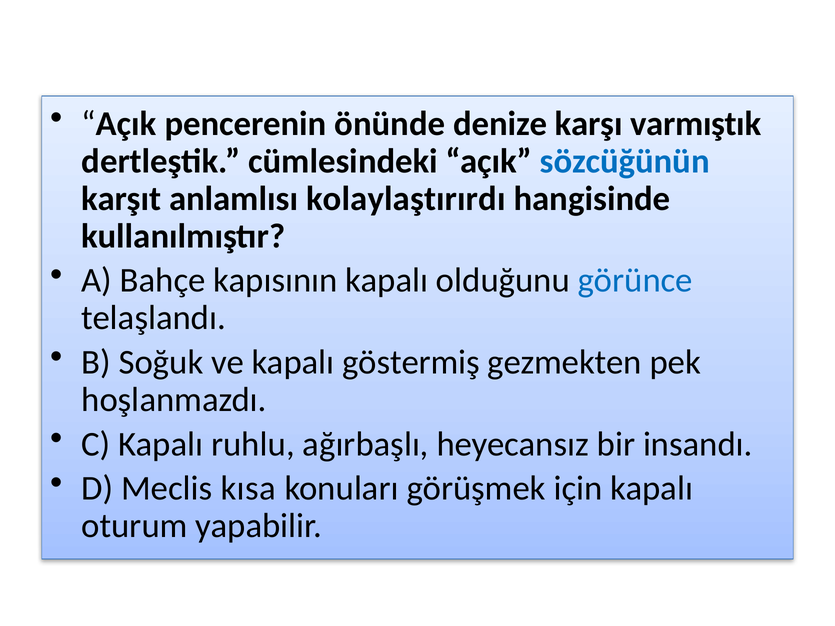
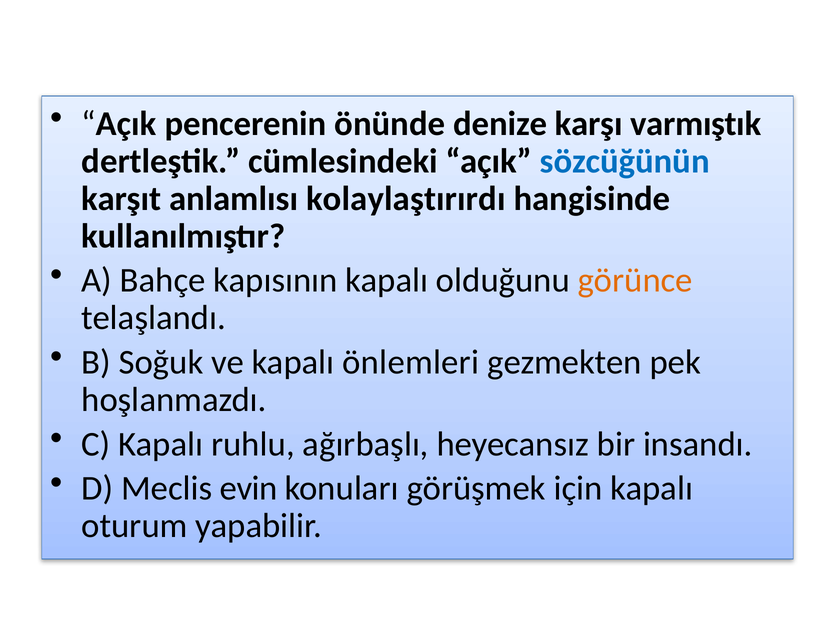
görünce colour: blue -> orange
göstermiş: göstermiş -> önlemleri
kısa: kısa -> evin
